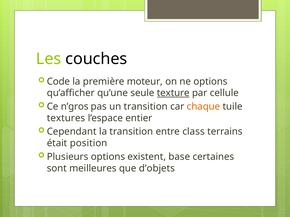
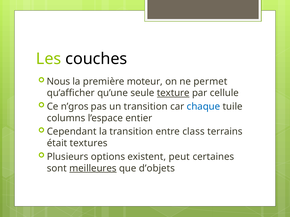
Code: Code -> Nous
ne options: options -> permet
chaque colour: orange -> blue
textures: textures -> columns
position: position -> textures
base: base -> peut
meilleures underline: none -> present
